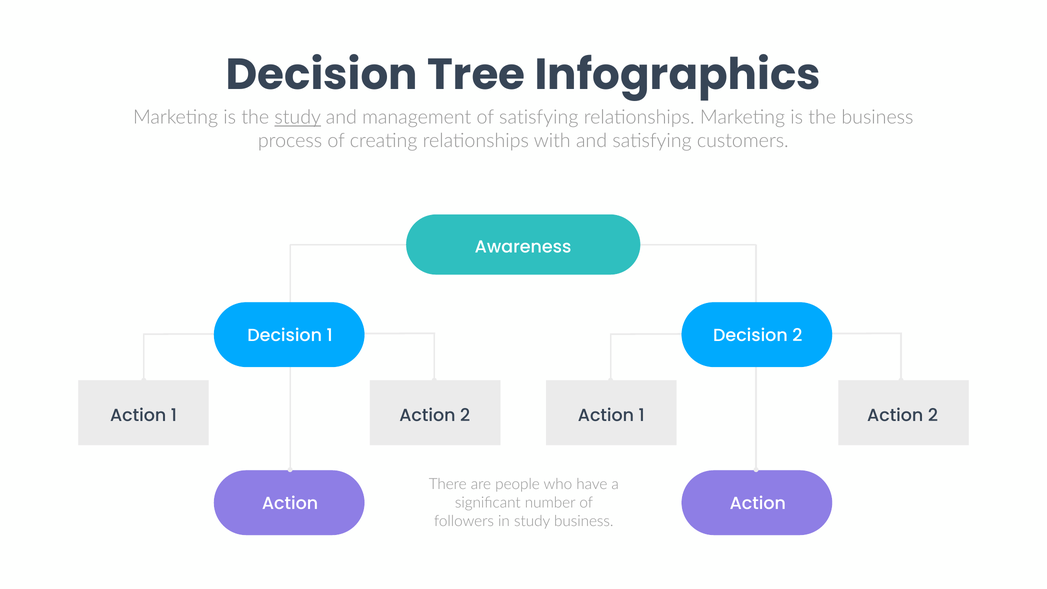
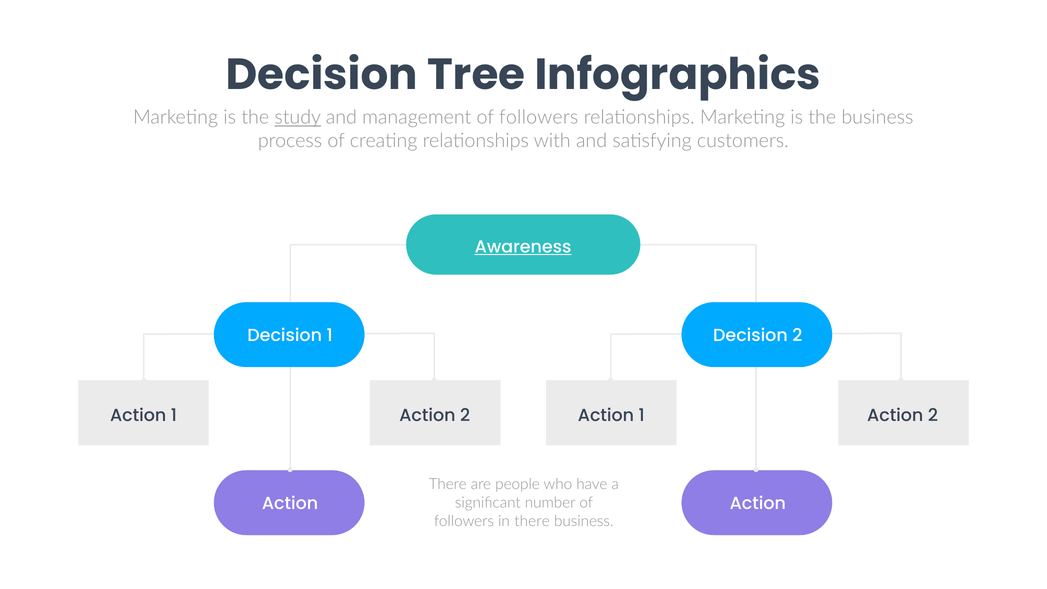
management of satisfying: satisfying -> followers
Awareness underline: none -> present
in study: study -> there
